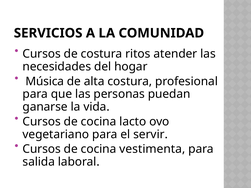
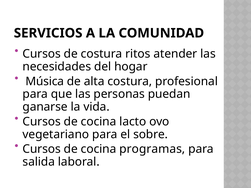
servir: servir -> sobre
vestimenta: vestimenta -> programas
